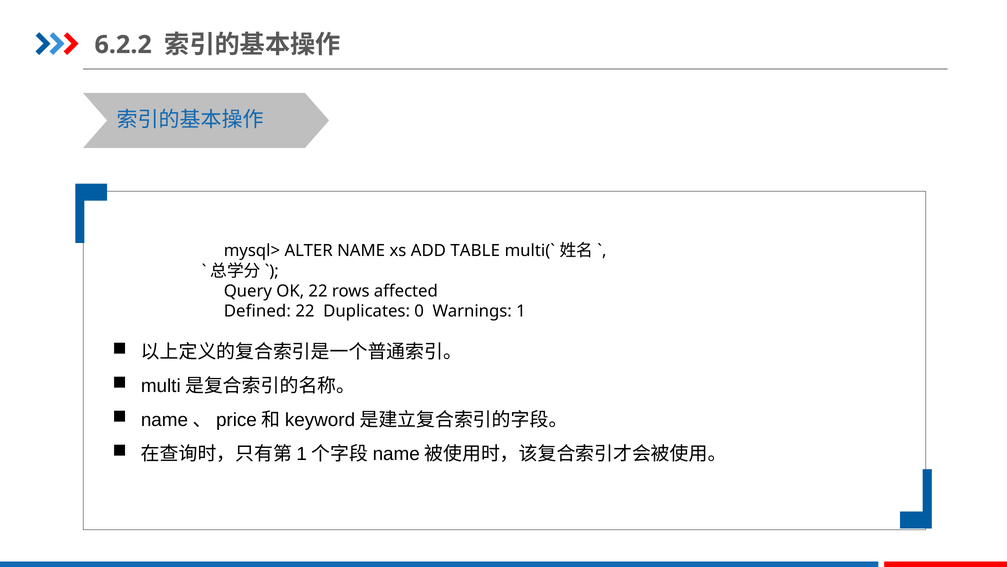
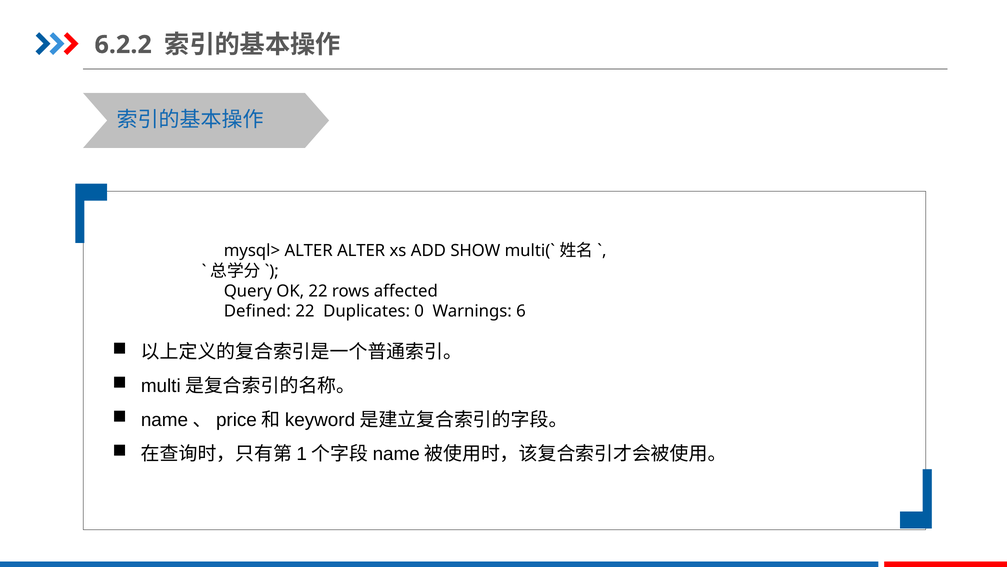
ALTER NAME: NAME -> ALTER
TABLE: TABLE -> SHOW
1: 1 -> 6
